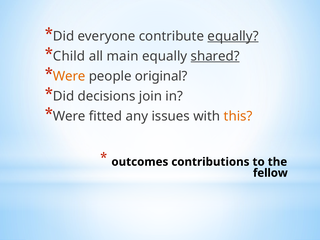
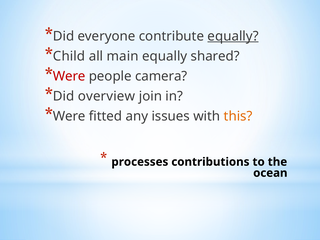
shared underline: present -> none
Were at (69, 76) colour: orange -> red
original: original -> camera
decisions: decisions -> overview
outcomes: outcomes -> processes
fellow: fellow -> ocean
